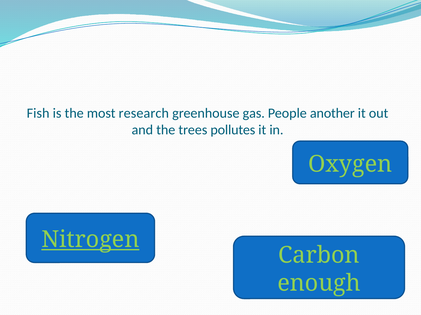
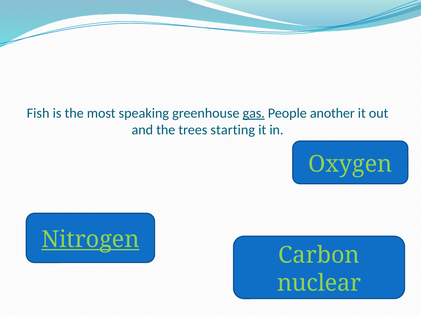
research: research -> speaking
gas underline: none -> present
pollutes: pollutes -> starting
enough: enough -> nuclear
